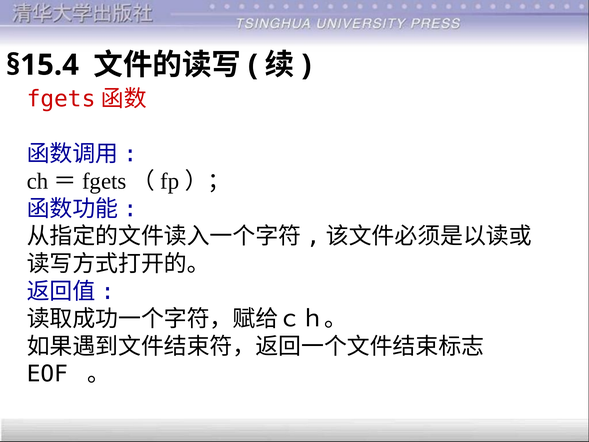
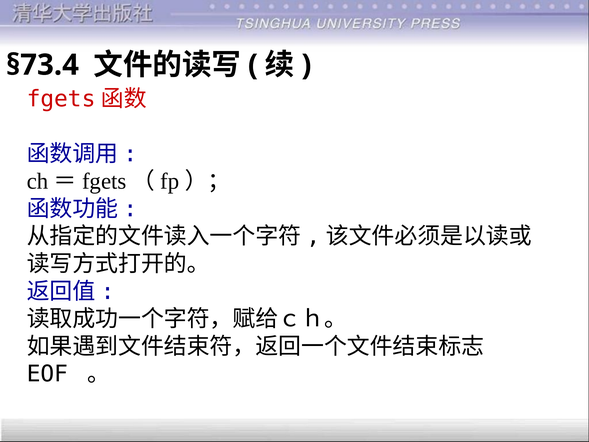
§15.4: §15.4 -> §73.4
